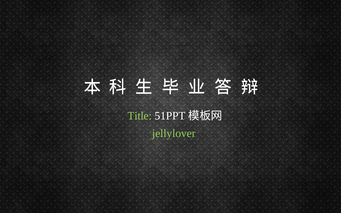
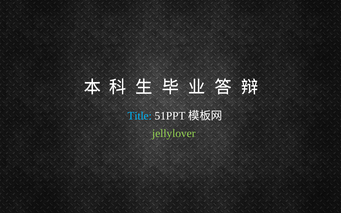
Title colour: light green -> light blue
